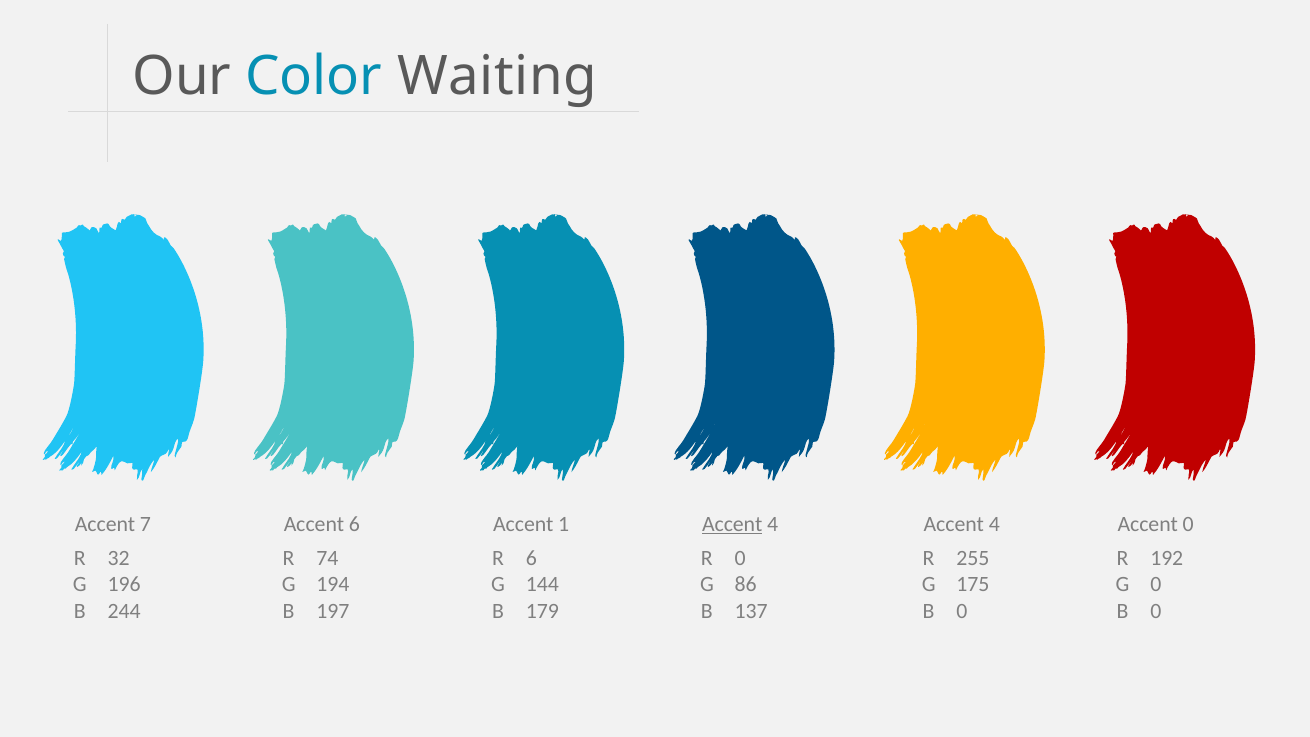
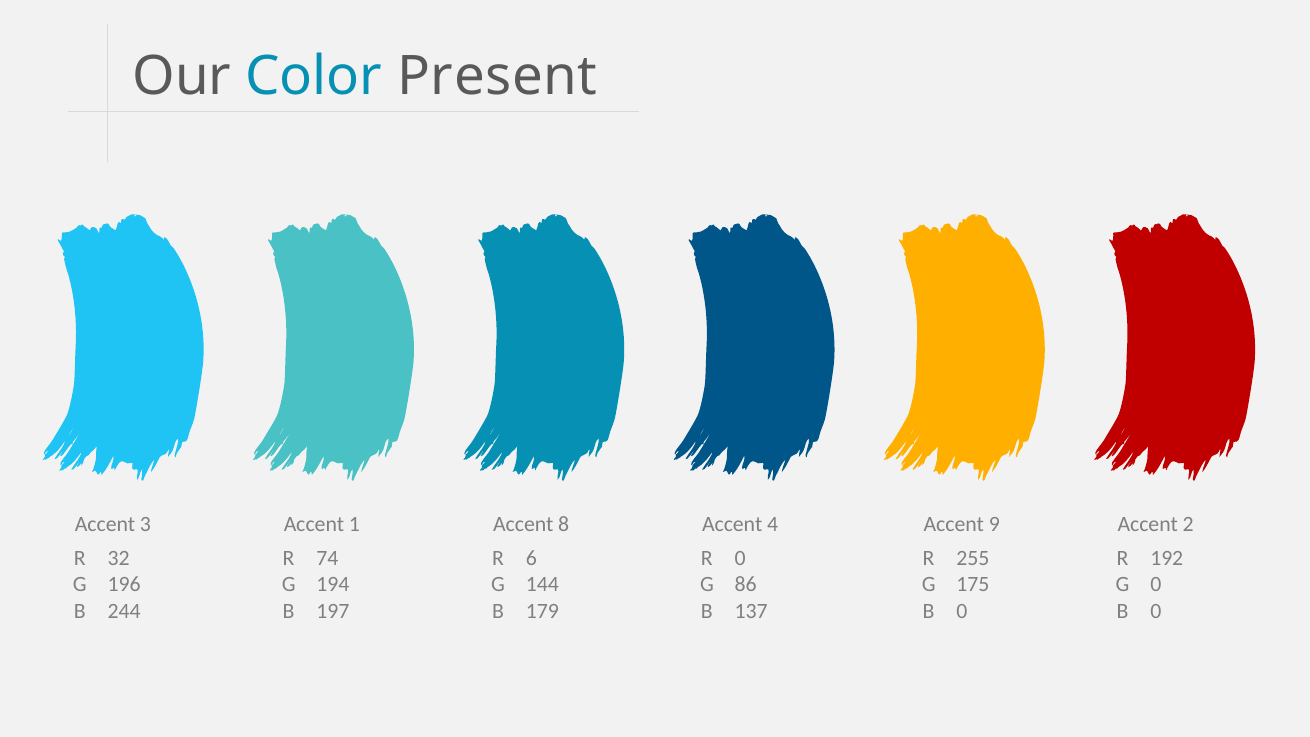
Waiting: Waiting -> Present
7: 7 -> 3
Accent 6: 6 -> 1
1: 1 -> 8
Accent at (732, 524) underline: present -> none
4 at (994, 524): 4 -> 9
Accent 0: 0 -> 2
